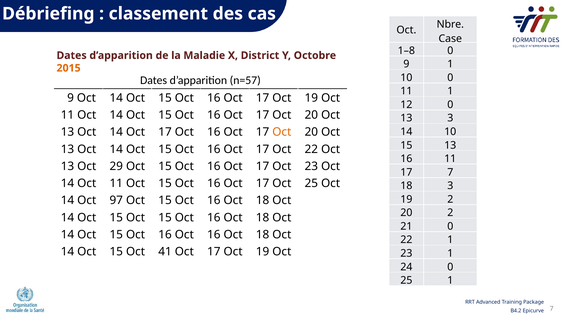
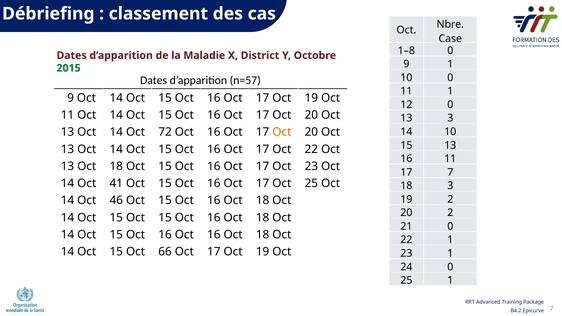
2015 colour: orange -> green
14 Oct 17: 17 -> 72
13 Oct 29: 29 -> 18
14 Oct 11: 11 -> 41
97: 97 -> 46
41: 41 -> 66
